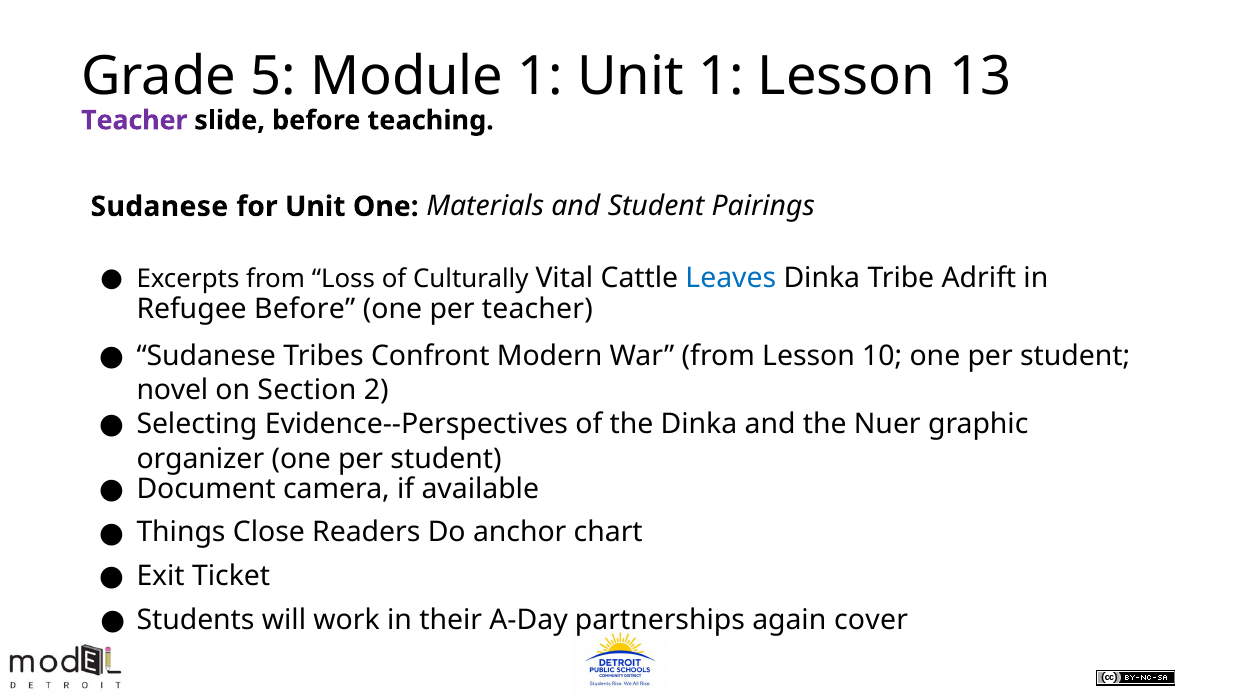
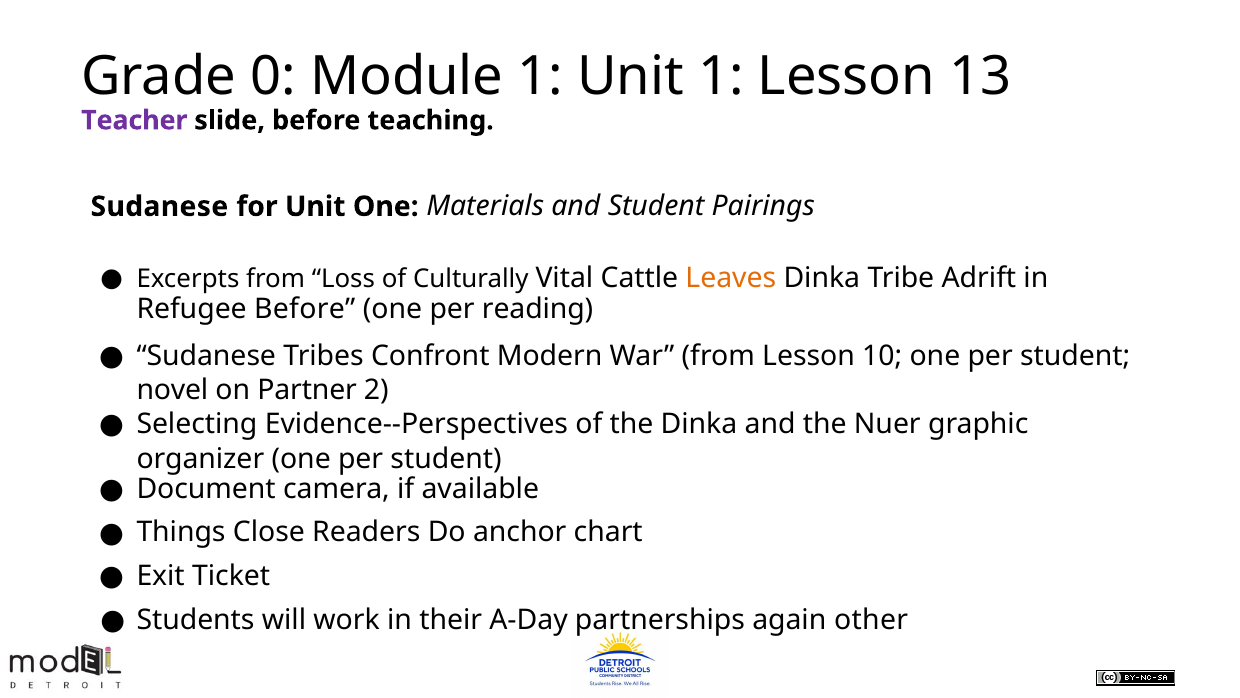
5: 5 -> 0
Leaves colour: blue -> orange
per teacher: teacher -> reading
Section: Section -> Partner
cover: cover -> other
